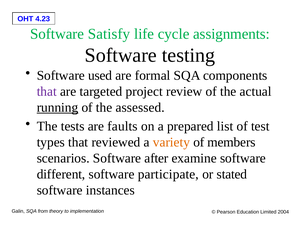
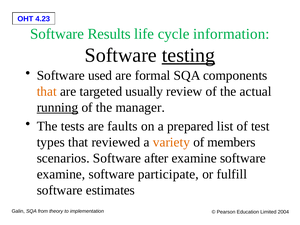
Satisfy: Satisfy -> Results
assignments: assignments -> information
testing underline: none -> present
that at (47, 91) colour: purple -> orange
project: project -> usually
assessed: assessed -> manager
different at (61, 174): different -> examine
stated: stated -> fulfill
instances: instances -> estimates
